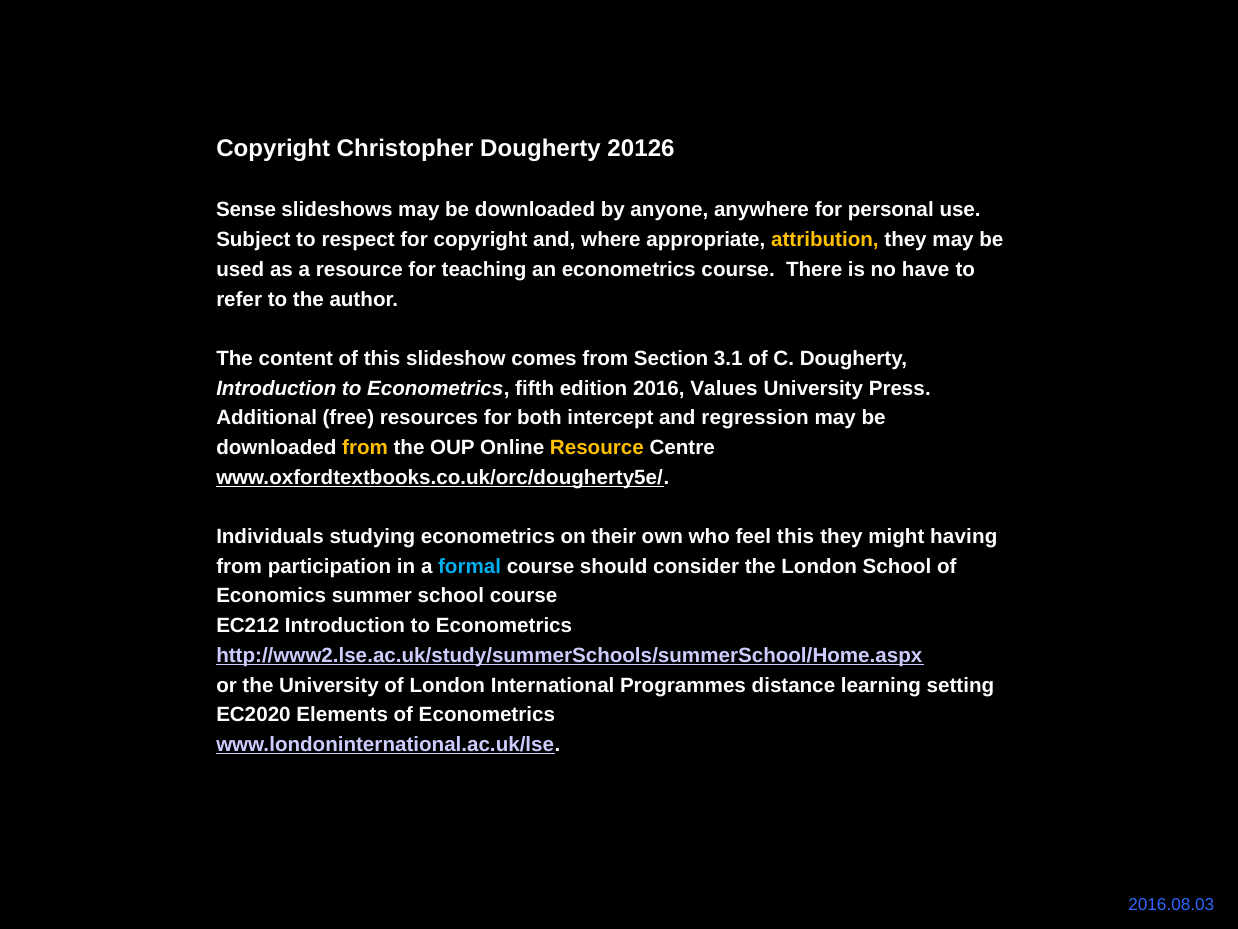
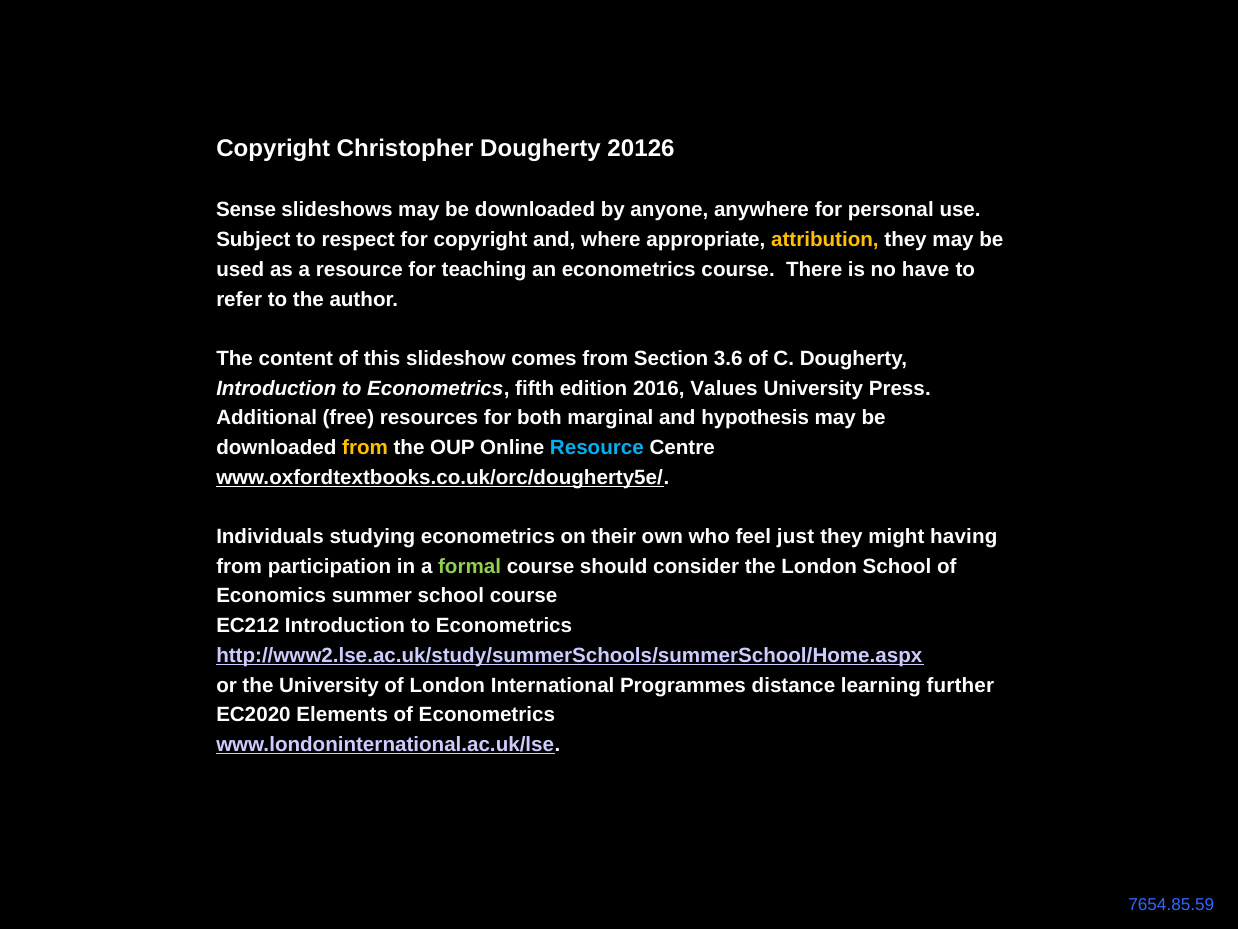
3.1: 3.1 -> 3.6
intercept: intercept -> marginal
regression: regression -> hypothesis
Resource at (597, 447) colour: yellow -> light blue
feel this: this -> just
formal colour: light blue -> light green
setting: setting -> further
2016.08.03: 2016.08.03 -> 7654.85.59
